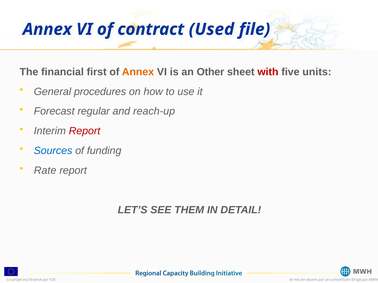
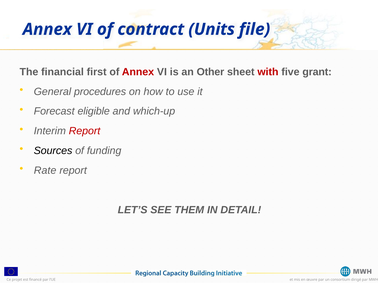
Used: Used -> Units
Annex at (138, 72) colour: orange -> red
units: units -> grant
regular: regular -> eligible
reach-up: reach-up -> which-up
Sources colour: blue -> black
